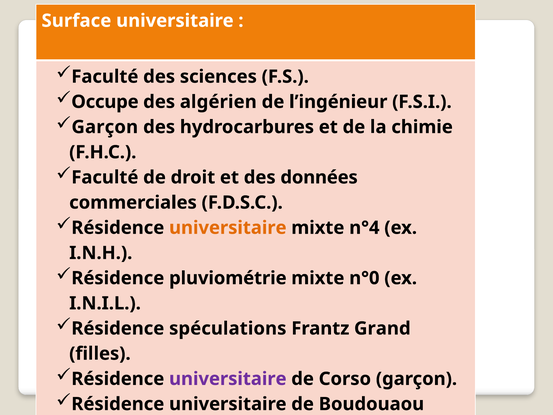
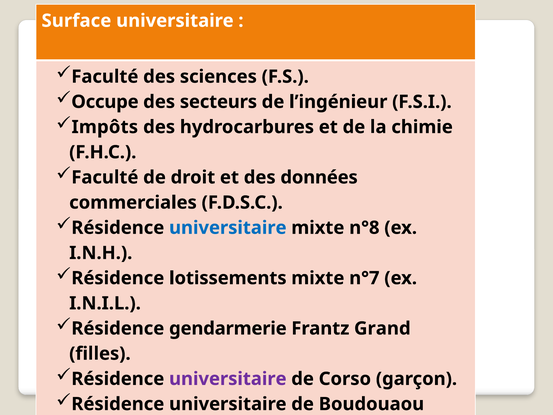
algérien: algérien -> secteurs
Garçon at (105, 127): Garçon -> Impôts
universitaire at (228, 228) colour: orange -> blue
n°4: n°4 -> n°8
pluviométrie: pluviométrie -> lotissements
n°0: n°0 -> n°7
spéculations: spéculations -> gendarmerie
